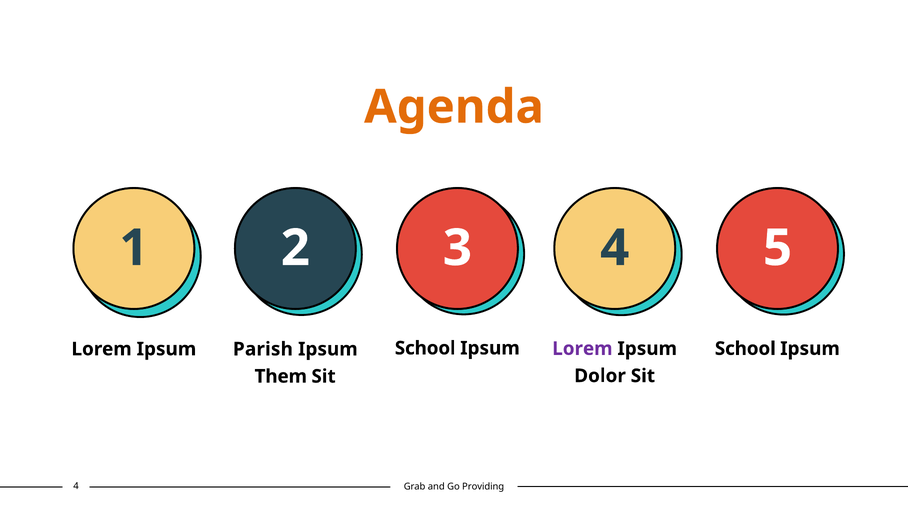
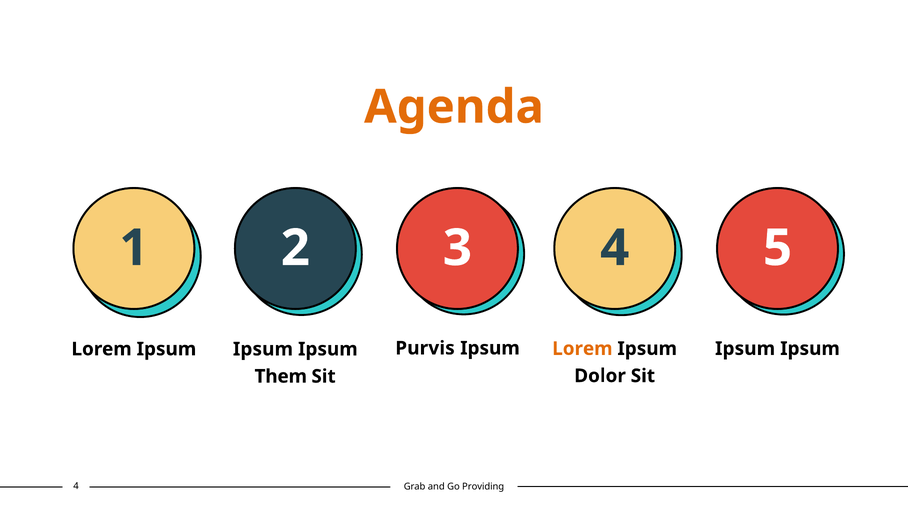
School at (425, 348): School -> Purvis
Lorem at (582, 348) colour: purple -> orange
School at (745, 348): School -> Ipsum
Lorem Ipsum Parish: Parish -> Ipsum
